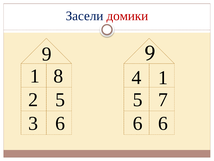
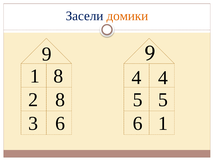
домики colour: red -> orange
4 1: 1 -> 4
2 5: 5 -> 8
5 7: 7 -> 5
6 6: 6 -> 1
